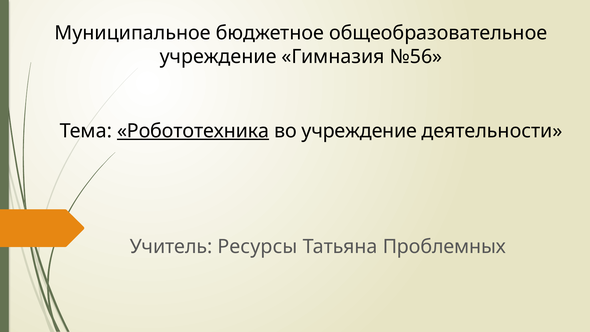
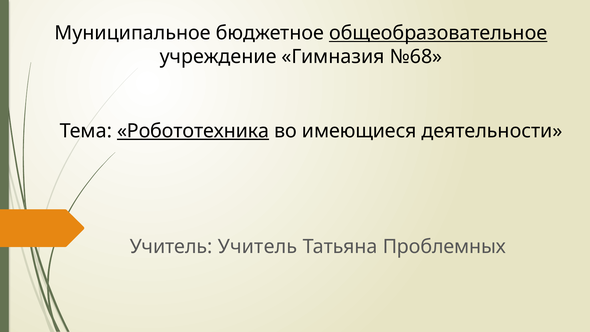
общеобразовательное underline: none -> present
№56: №56 -> №68
во учреждение: учреждение -> имеющиеся
Учитель Ресурсы: Ресурсы -> Учитель
